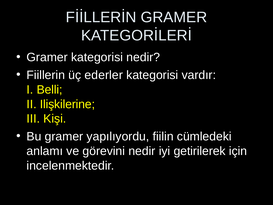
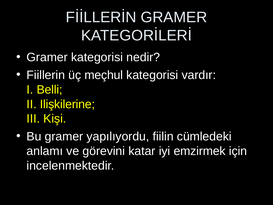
ederler: ederler -> meçhul
görevini nedir: nedir -> katar
getirilerek: getirilerek -> emzirmek
